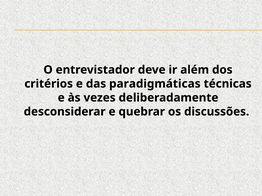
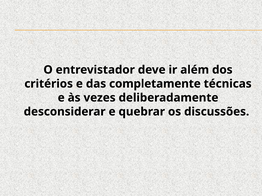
paradigmáticas: paradigmáticas -> completamente
